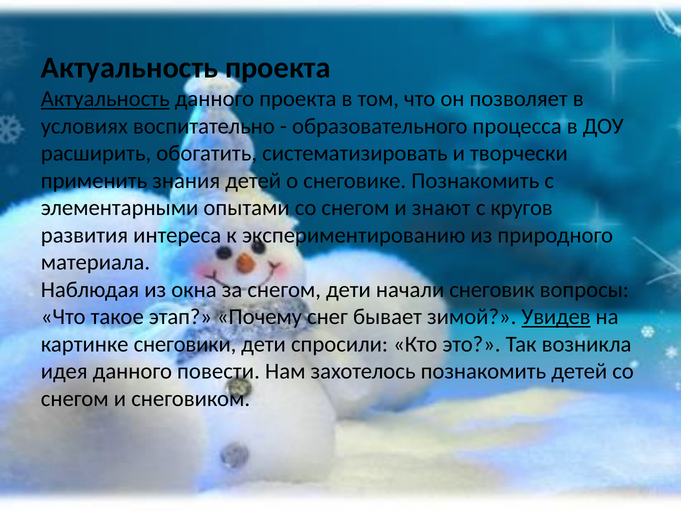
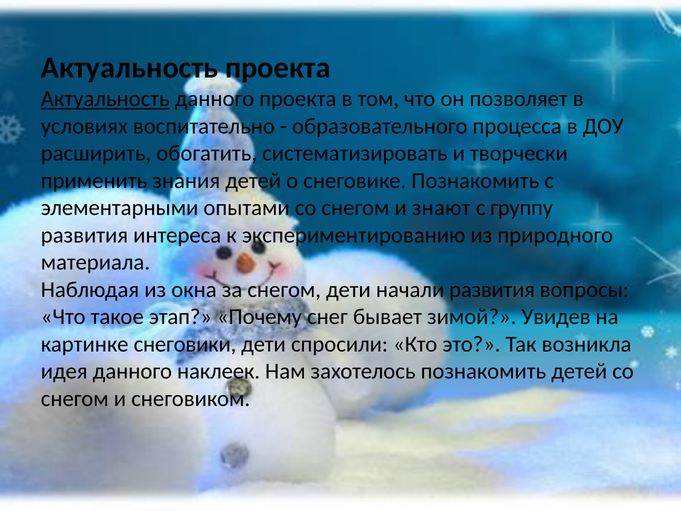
кругов: кругов -> группу
начали снеговик: снеговик -> развития
Увидев underline: present -> none
повести: повести -> наклеек
